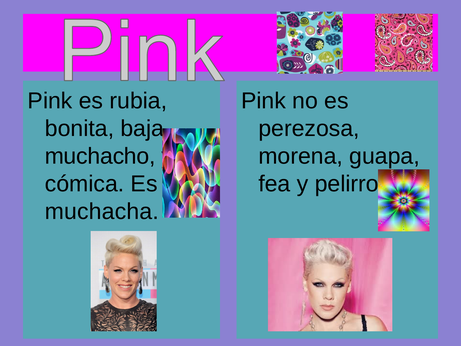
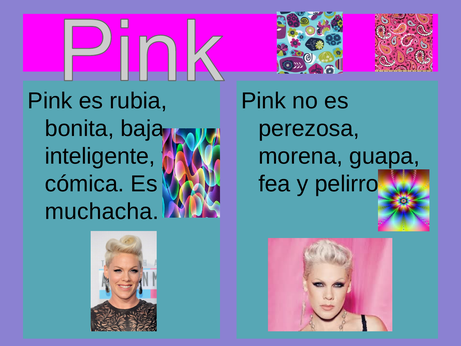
muchacho: muchacho -> inteligente
